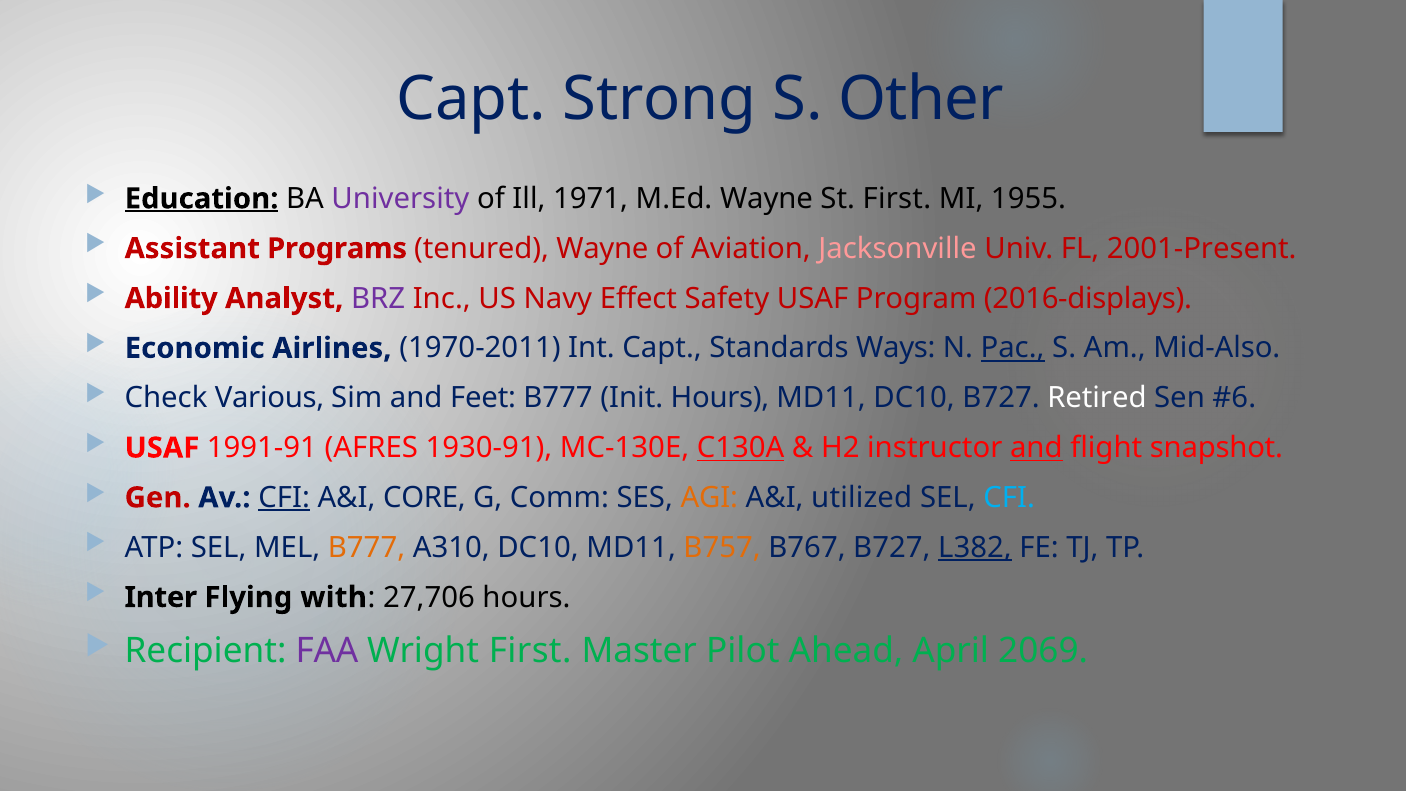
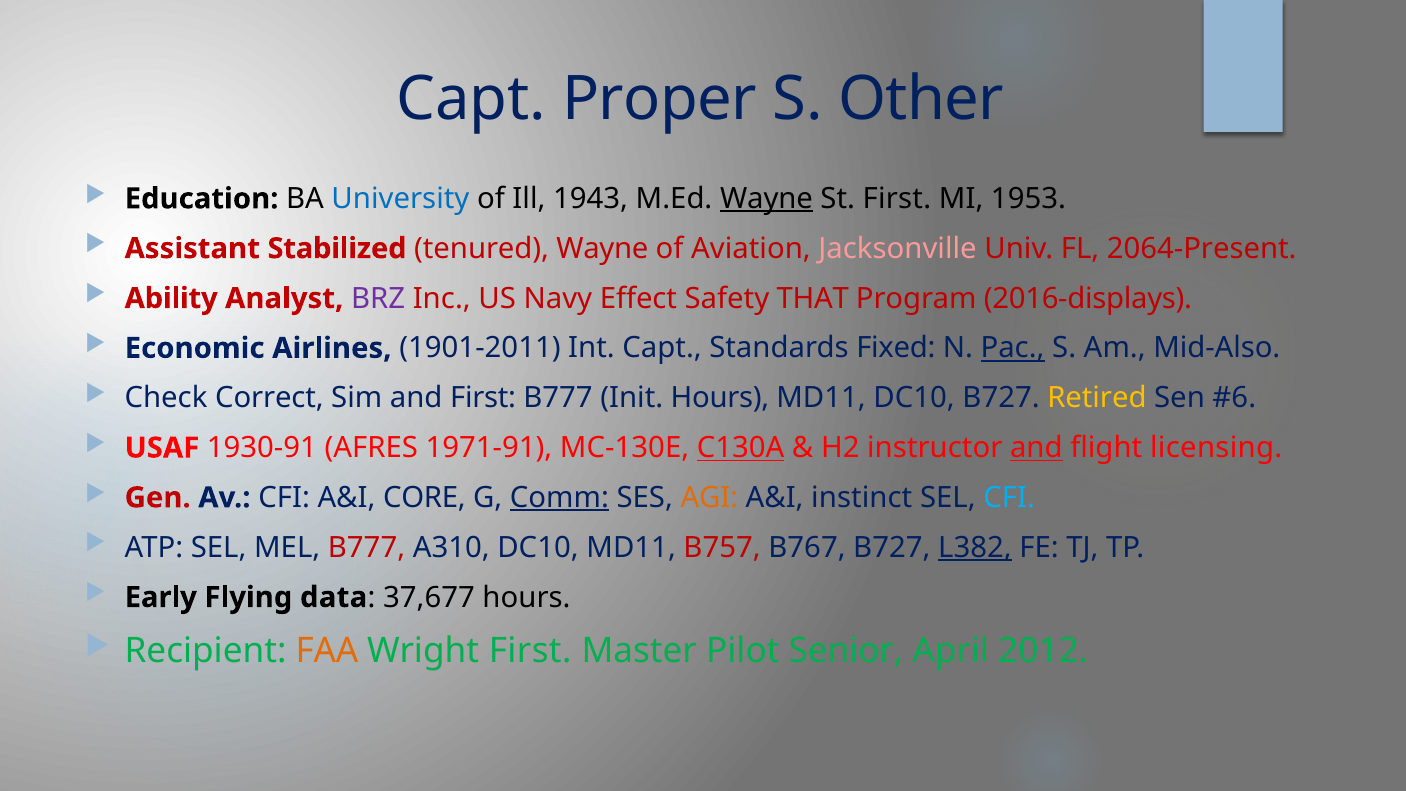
Strong: Strong -> Proper
Education underline: present -> none
University colour: purple -> blue
1971: 1971 -> 1943
Wayne at (766, 199) underline: none -> present
1955: 1955 -> 1953
Programs: Programs -> Stabilized
2001-Present: 2001-Present -> 2064-Present
Safety USAF: USAF -> THAT
1970-2011: 1970-2011 -> 1901-2011
Ways: Ways -> Fixed
Various: Various -> Correct
and Feet: Feet -> First
Retired colour: white -> yellow
1991-91: 1991-91 -> 1930-91
1930-91: 1930-91 -> 1971-91
snapshot: snapshot -> licensing
CFI at (284, 498) underline: present -> none
Comm underline: none -> present
utilized: utilized -> instinct
B777 at (367, 547) colour: orange -> red
B757 colour: orange -> red
Inter: Inter -> Early
with: with -> data
27,706: 27,706 -> 37,677
FAA colour: purple -> orange
Ahead: Ahead -> Senior
2069: 2069 -> 2012
